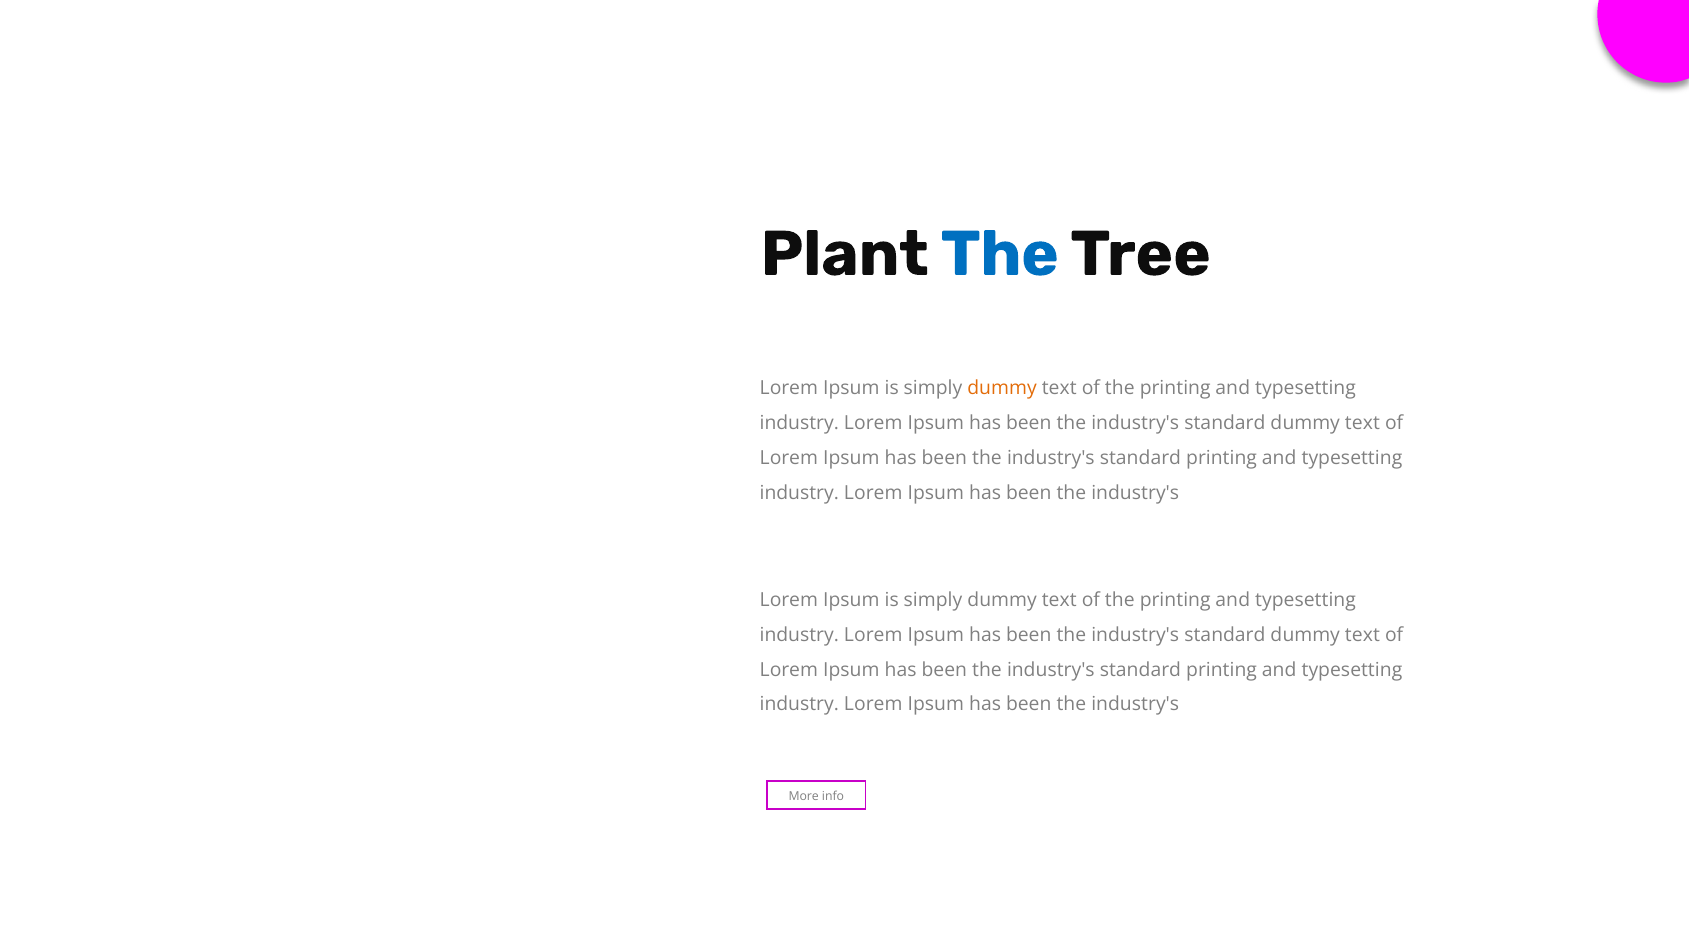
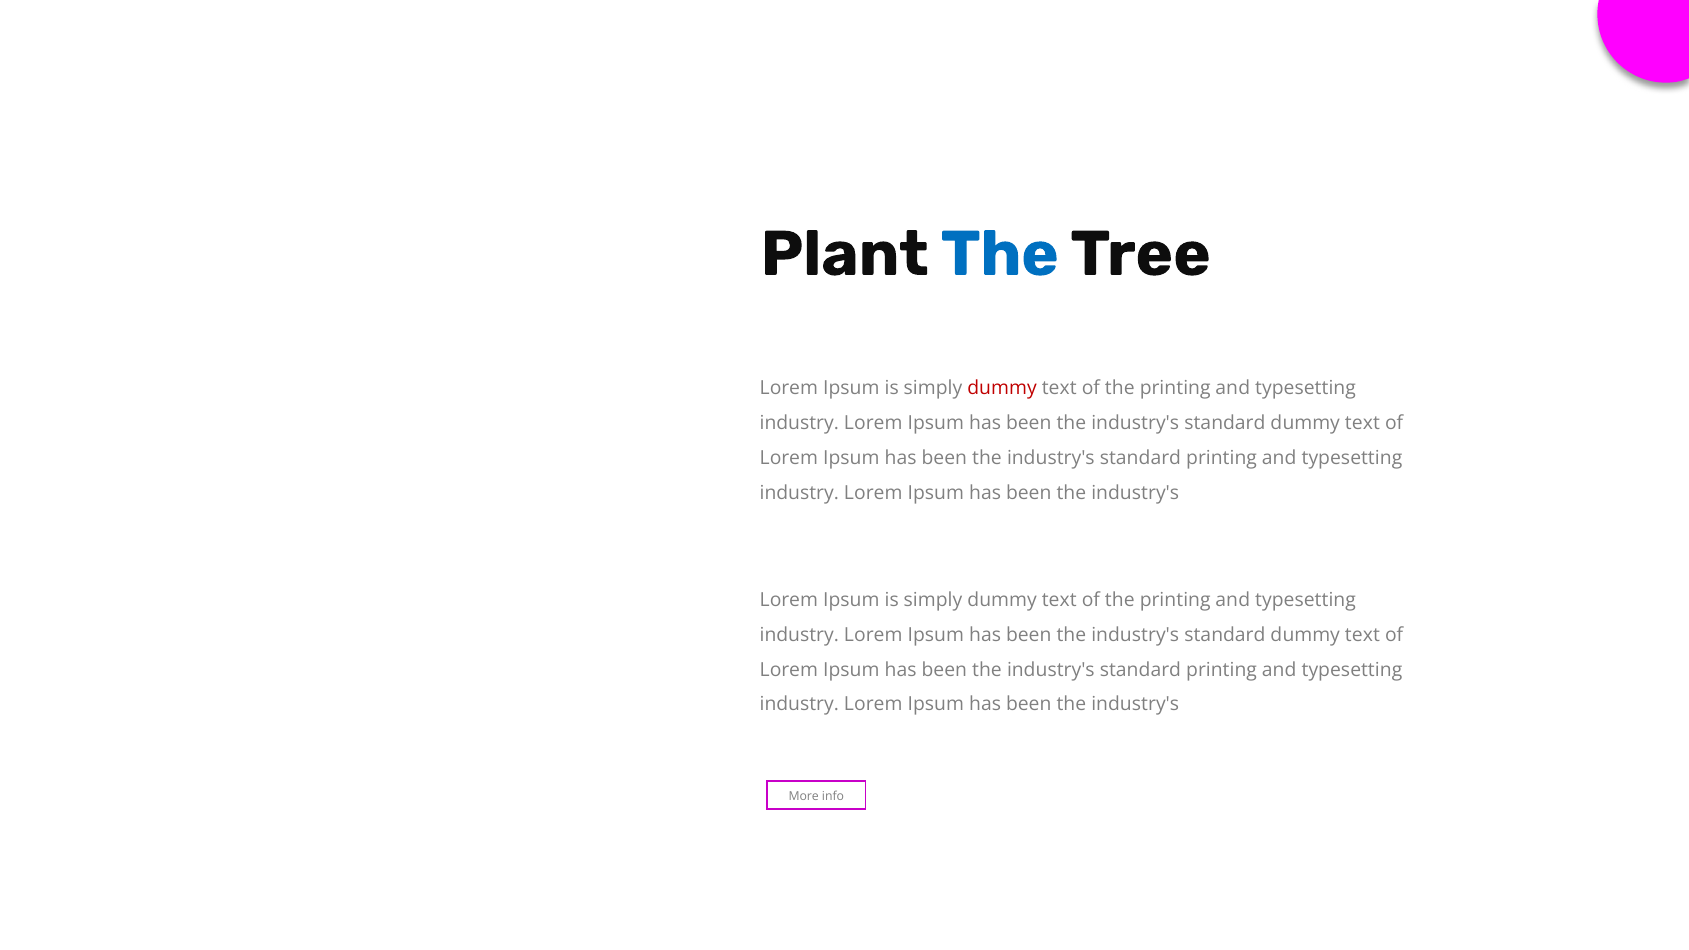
dummy at (1002, 388) colour: orange -> red
